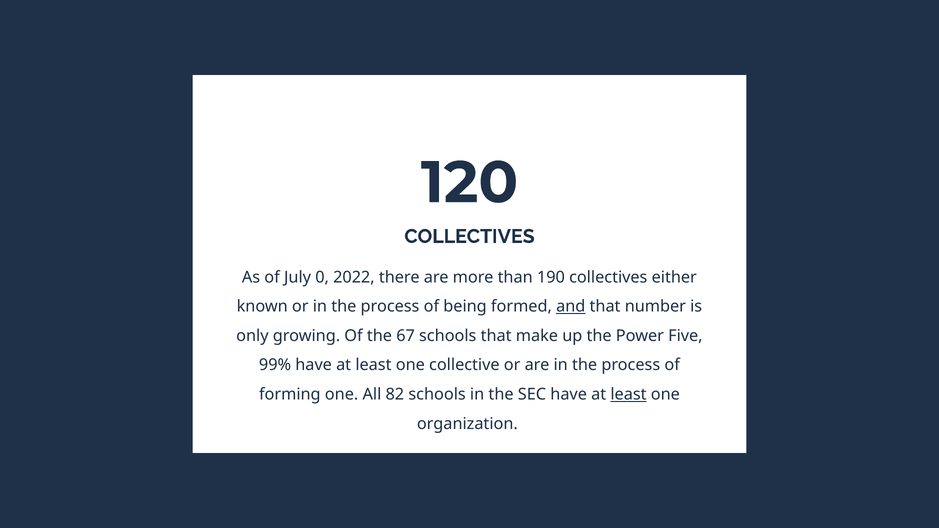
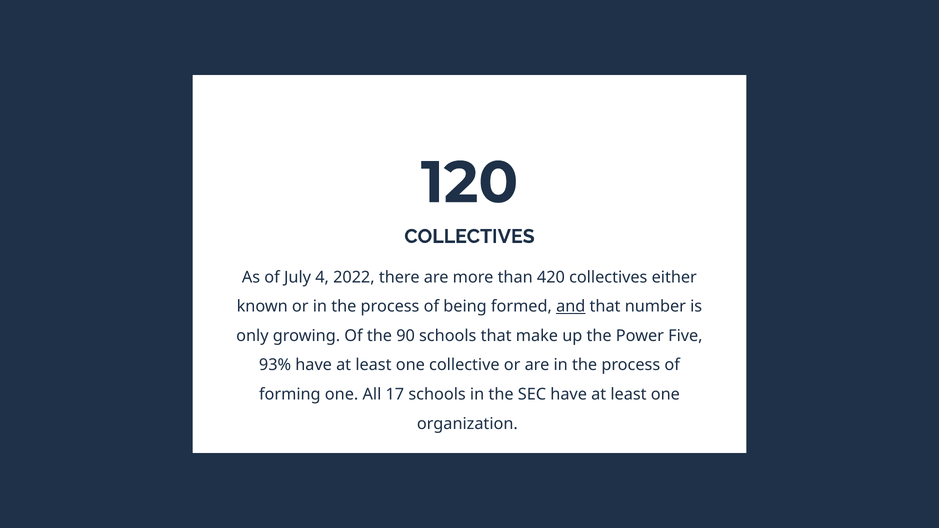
0: 0 -> 4
190: 190 -> 420
67: 67 -> 90
99%: 99% -> 93%
82: 82 -> 17
least at (629, 395) underline: present -> none
